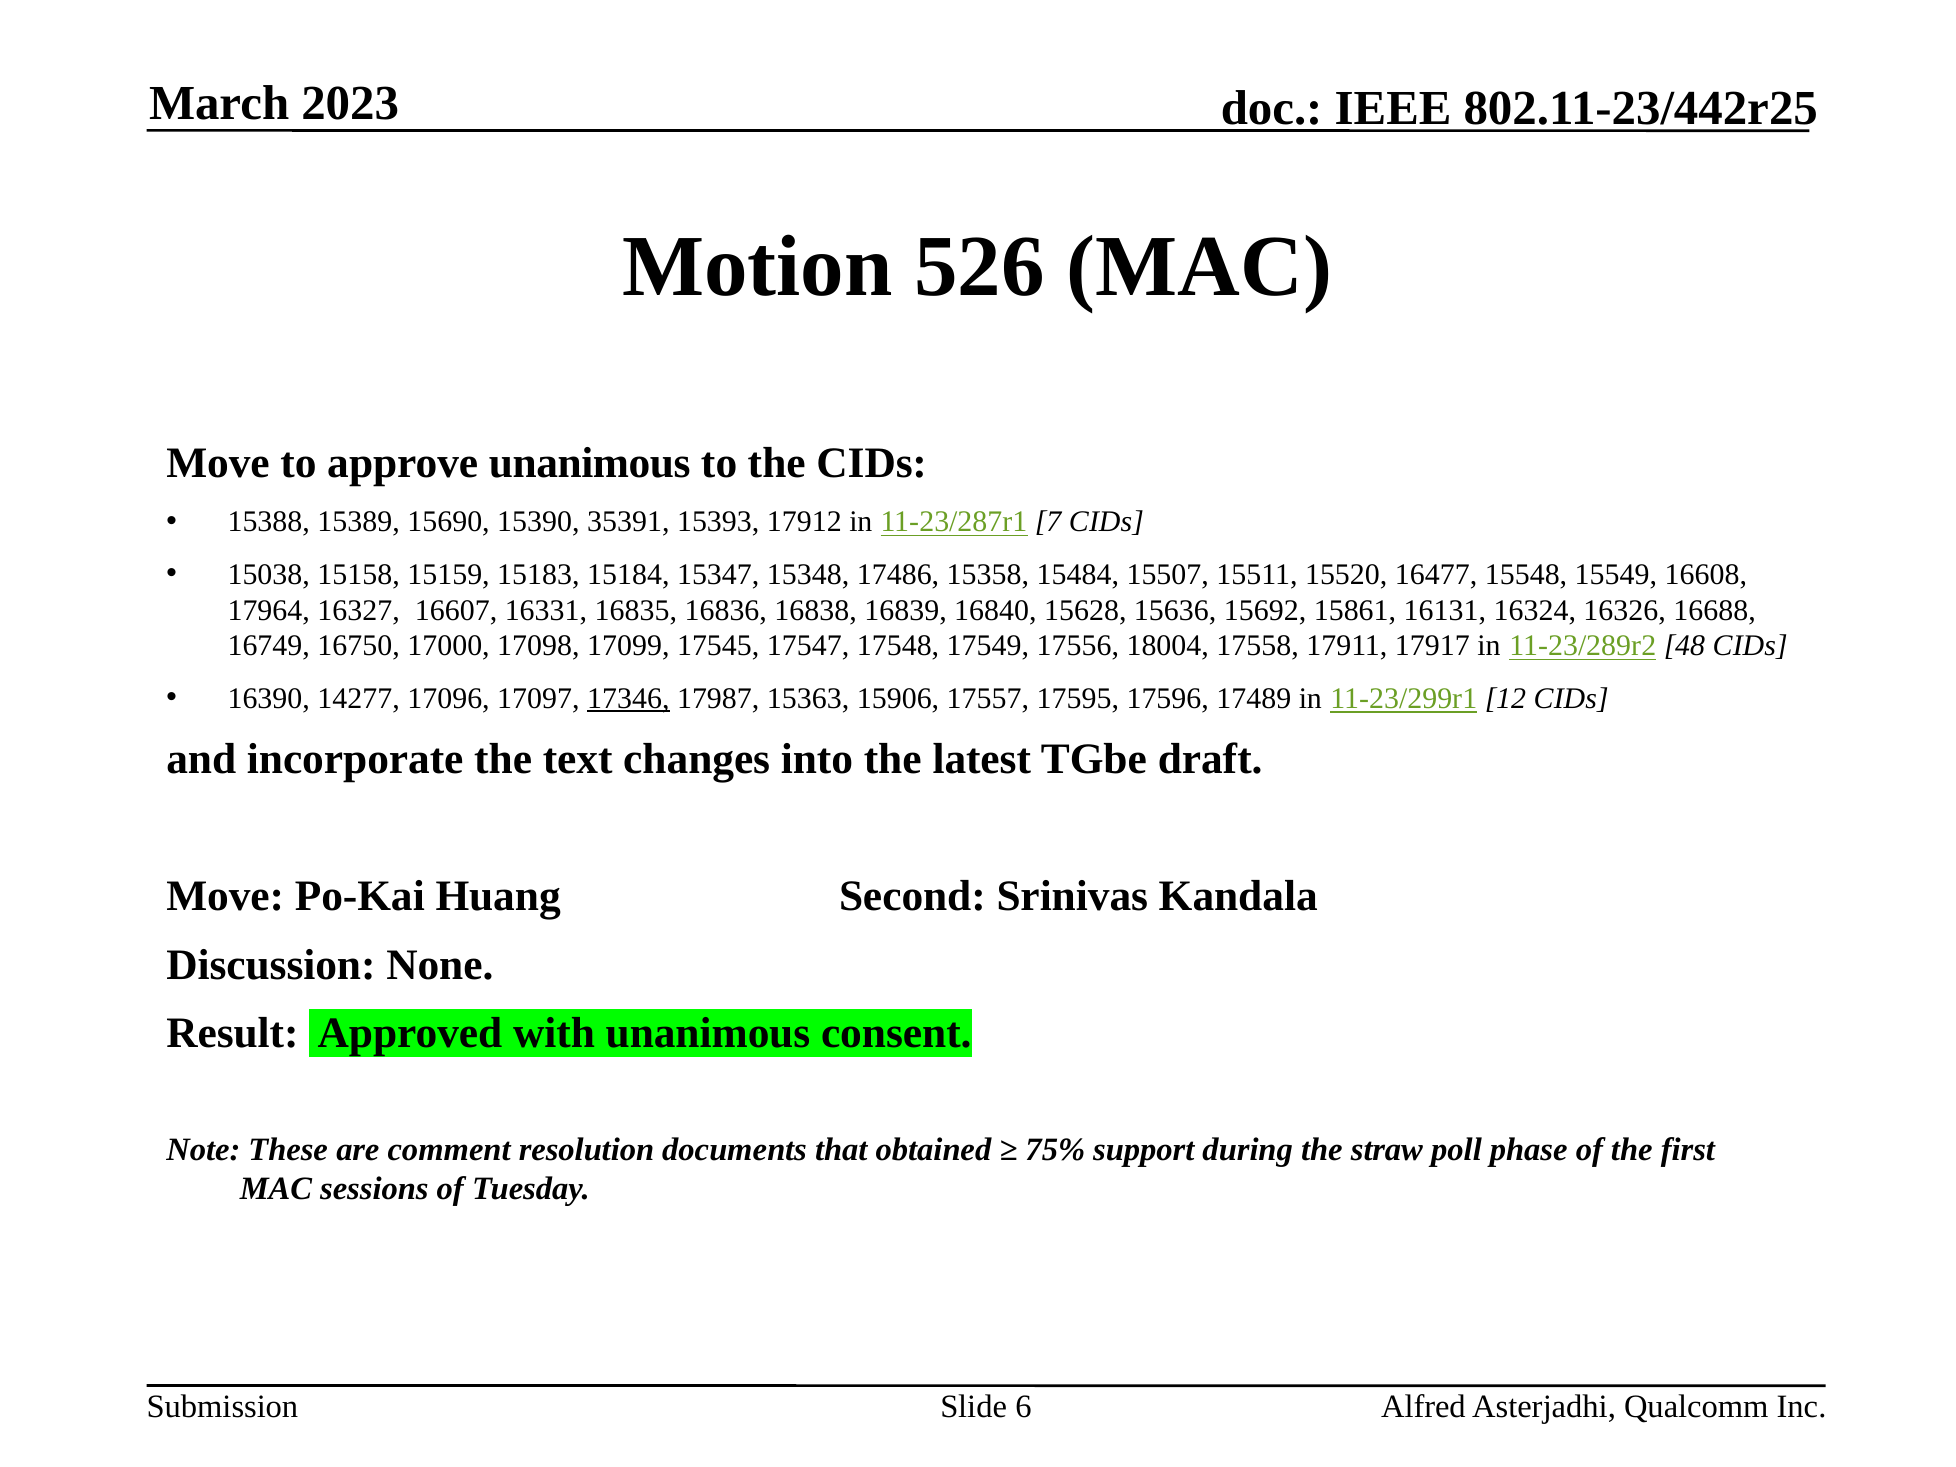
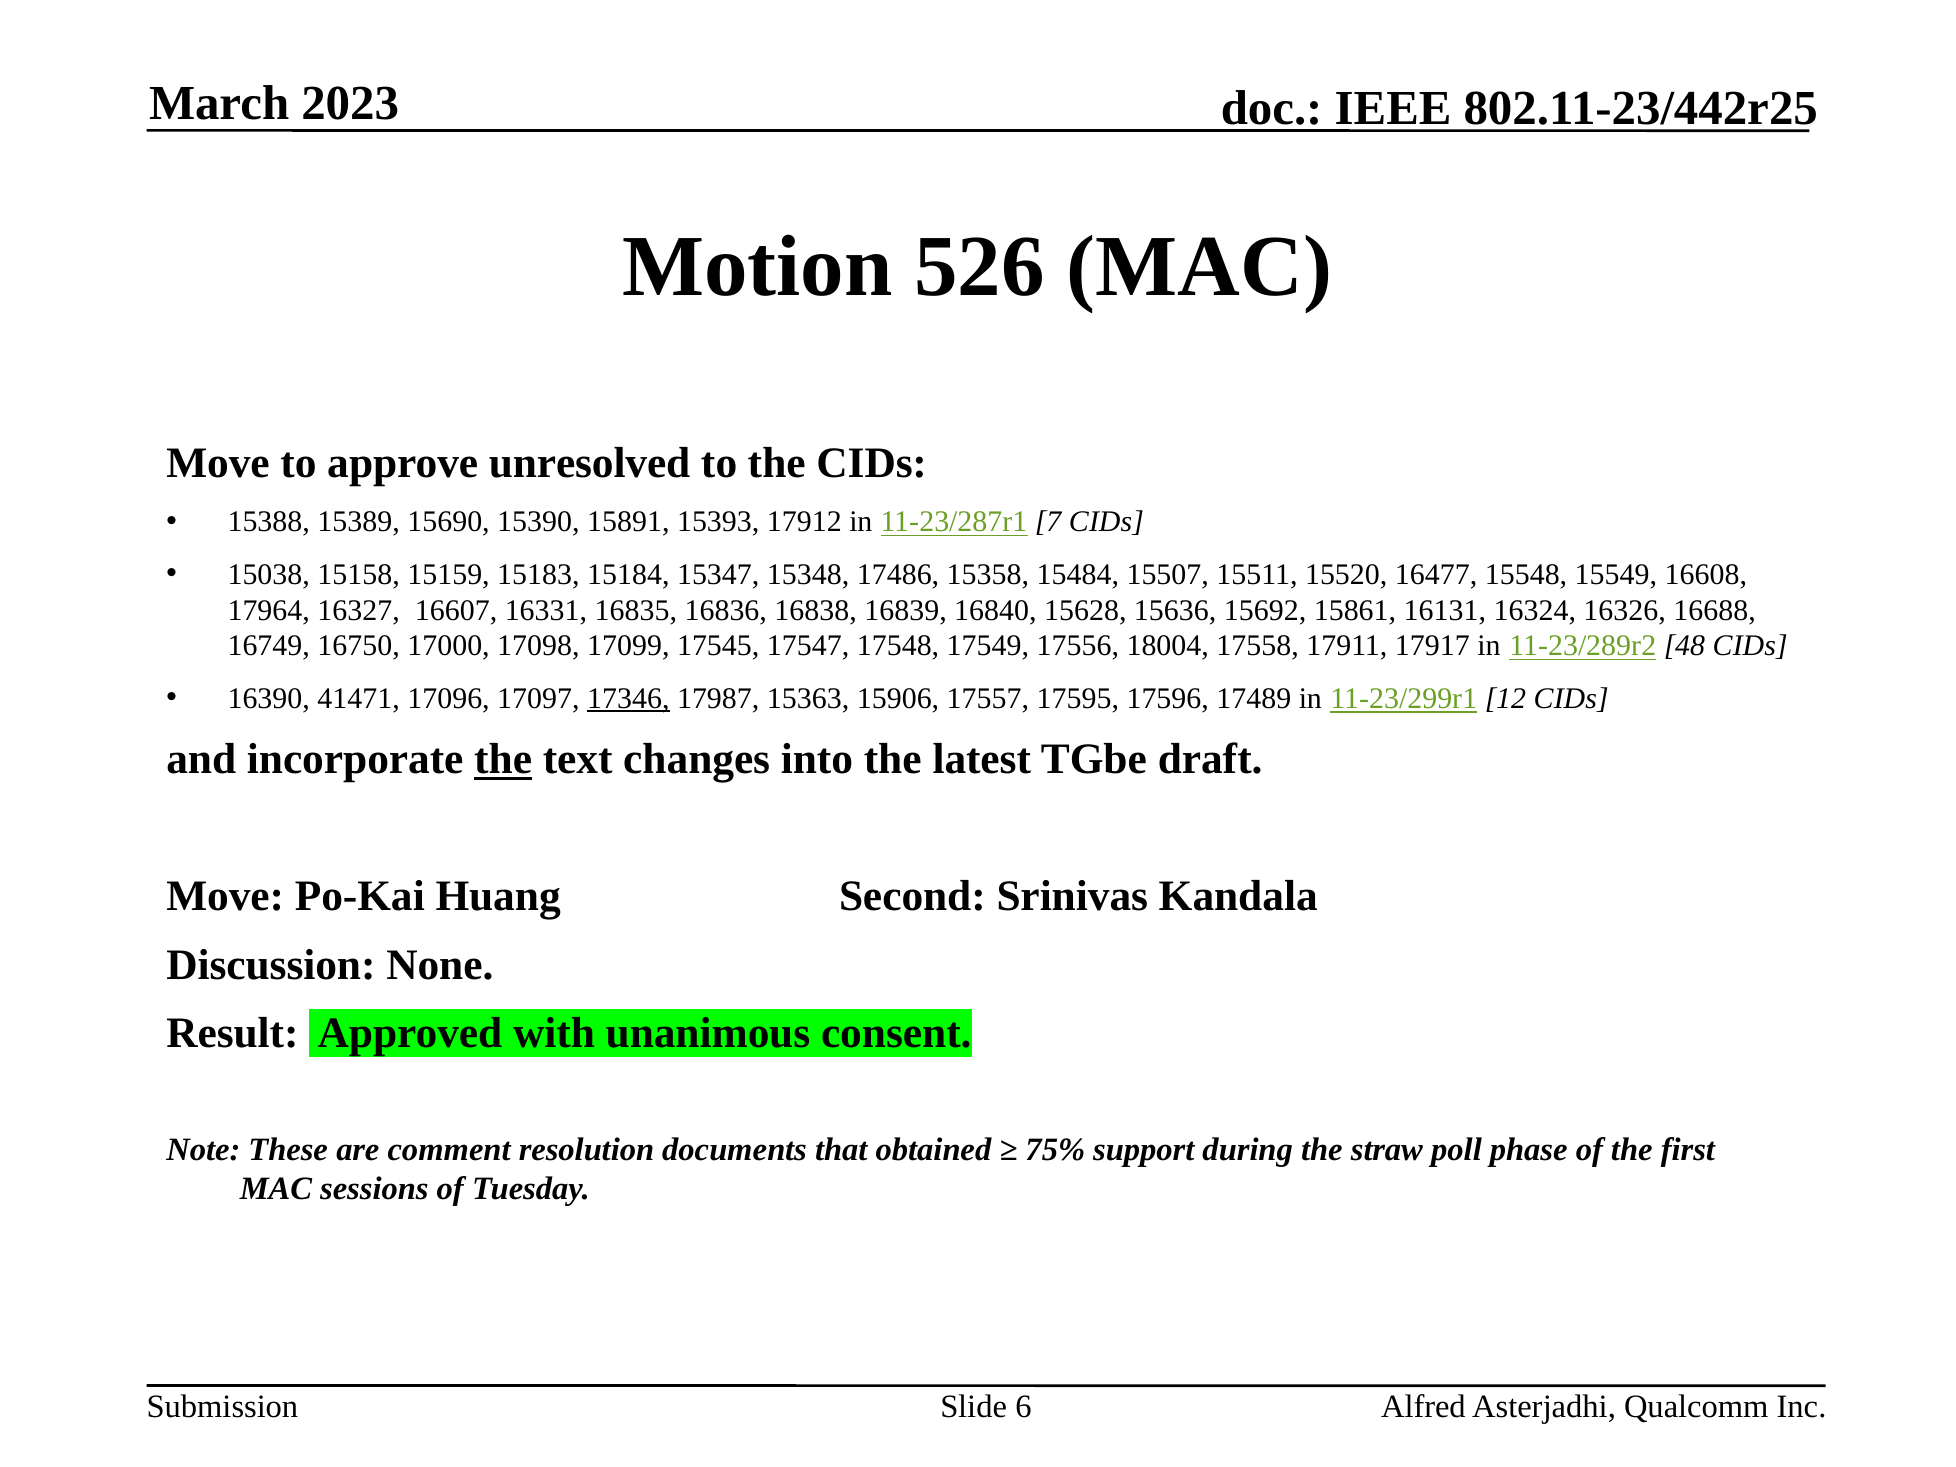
approve unanimous: unanimous -> unresolved
35391: 35391 -> 15891
14277: 14277 -> 41471
the at (503, 760) underline: none -> present
